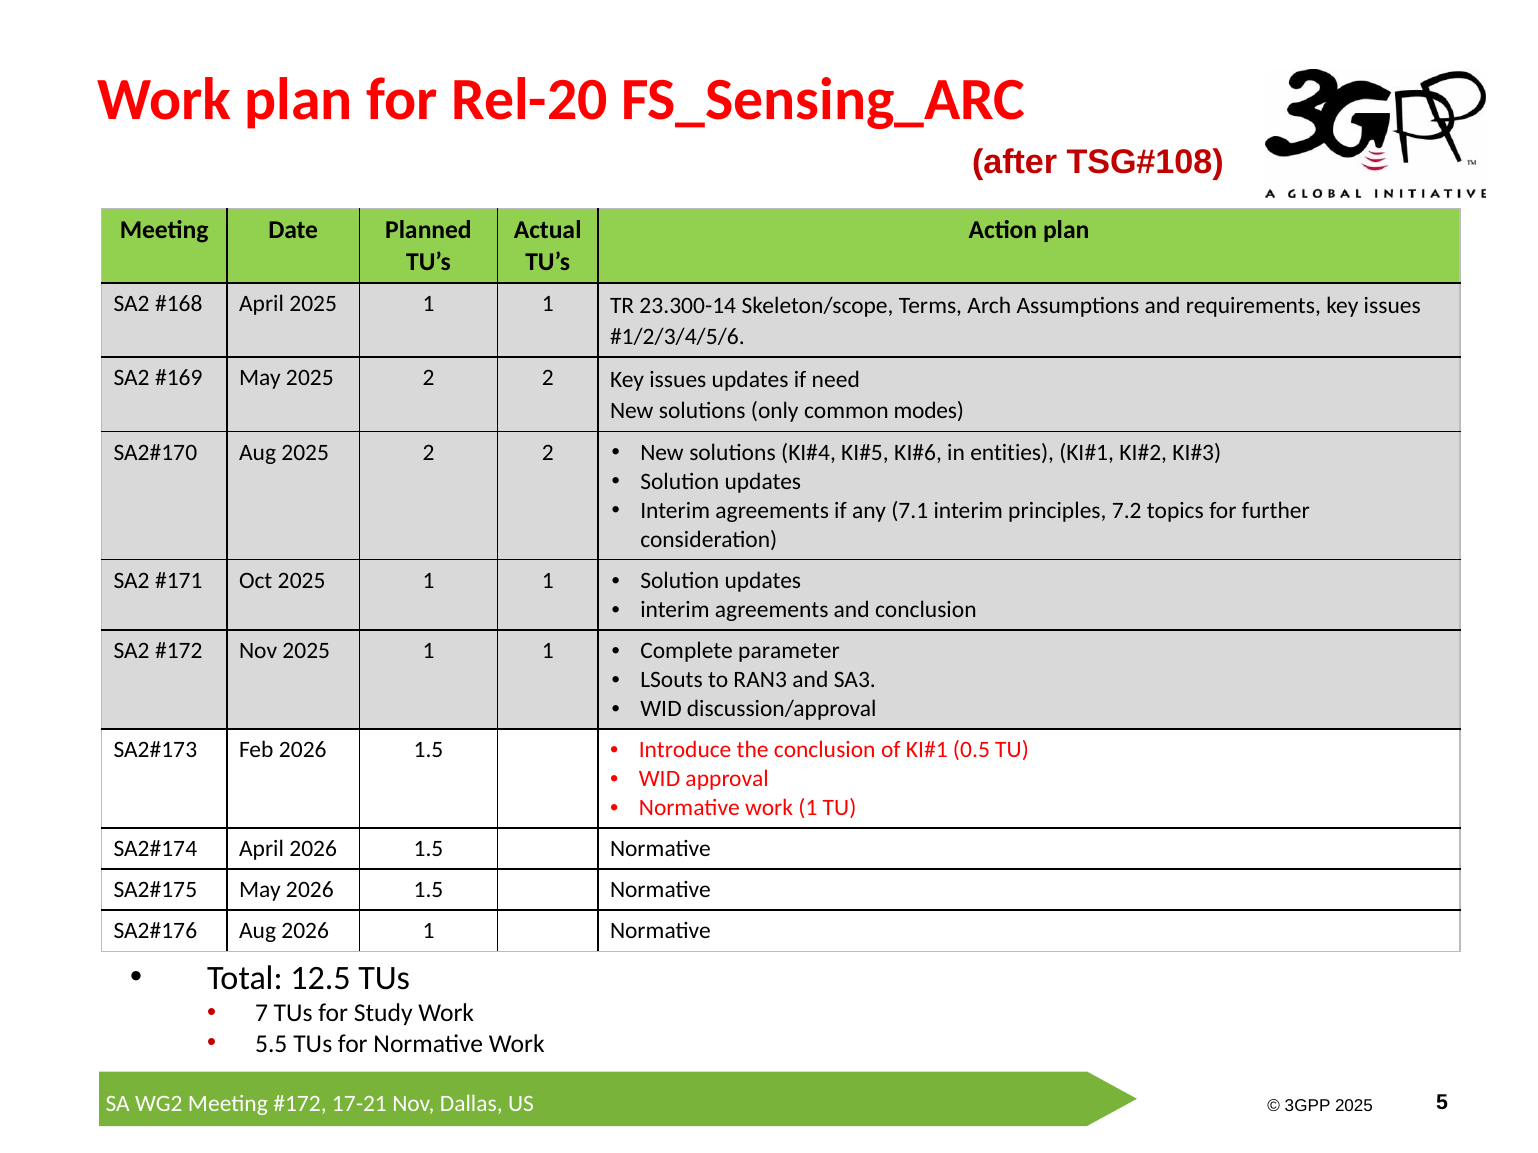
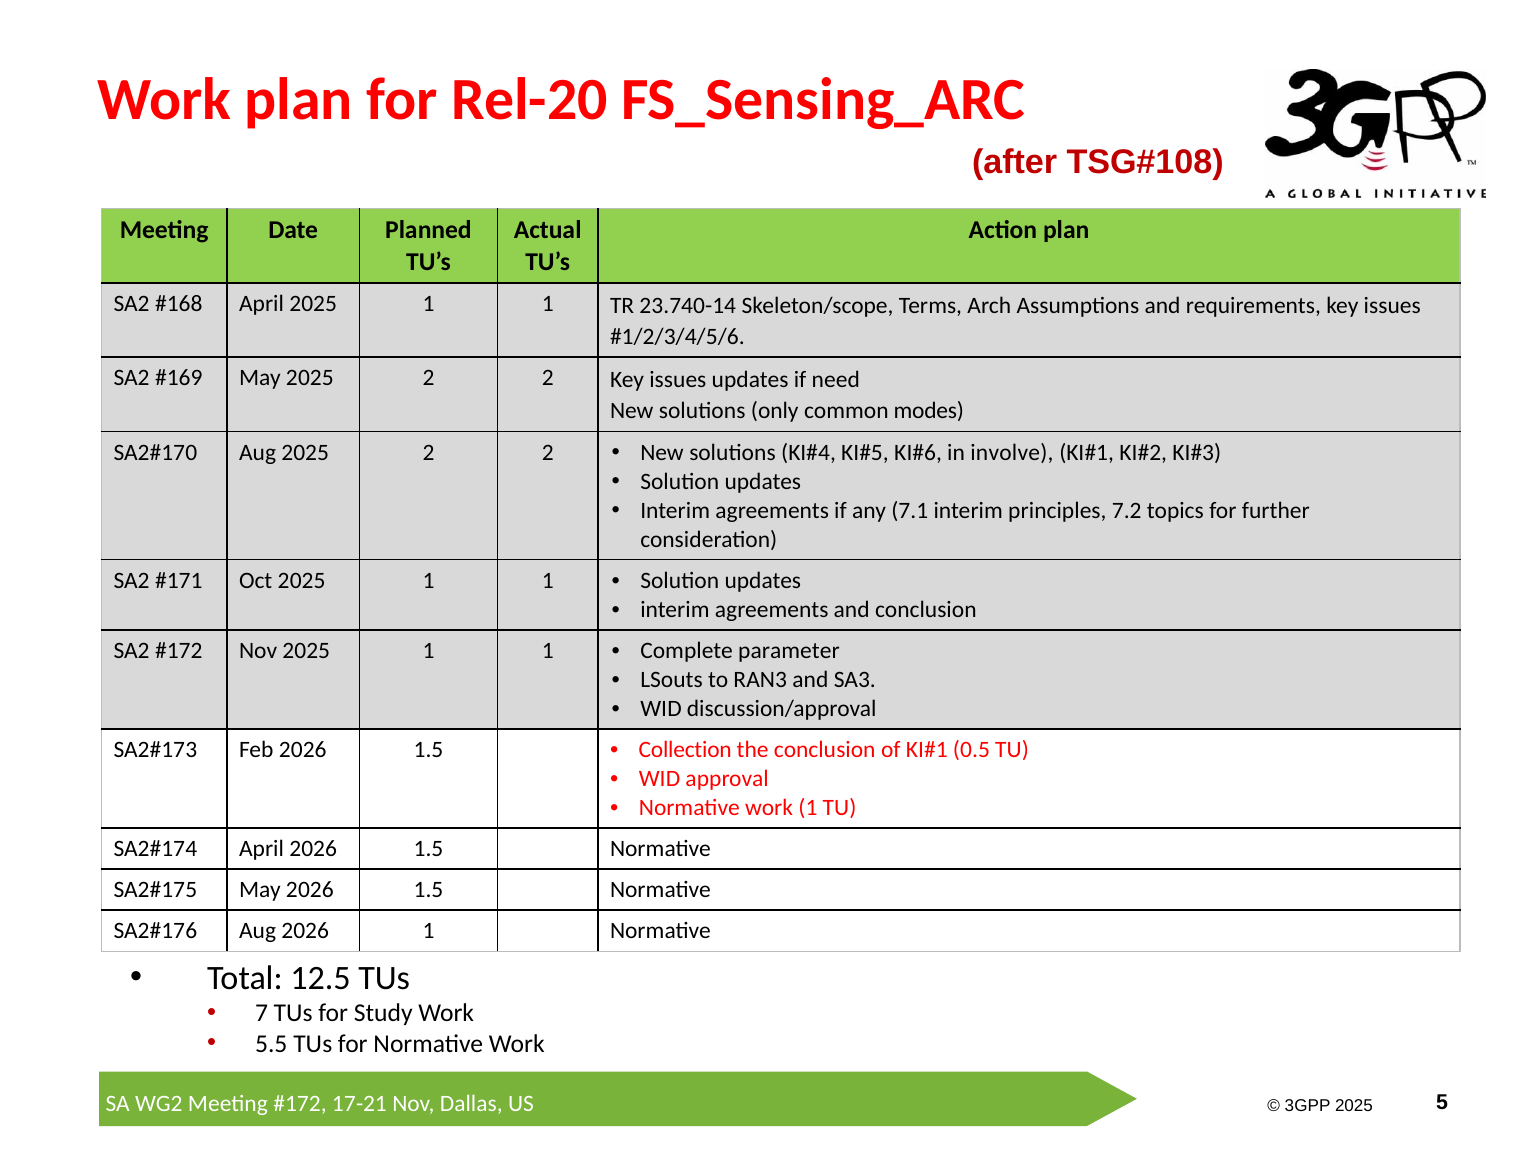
23.300-14: 23.300-14 -> 23.740-14
entities: entities -> involve
Introduce: Introduce -> Collection
